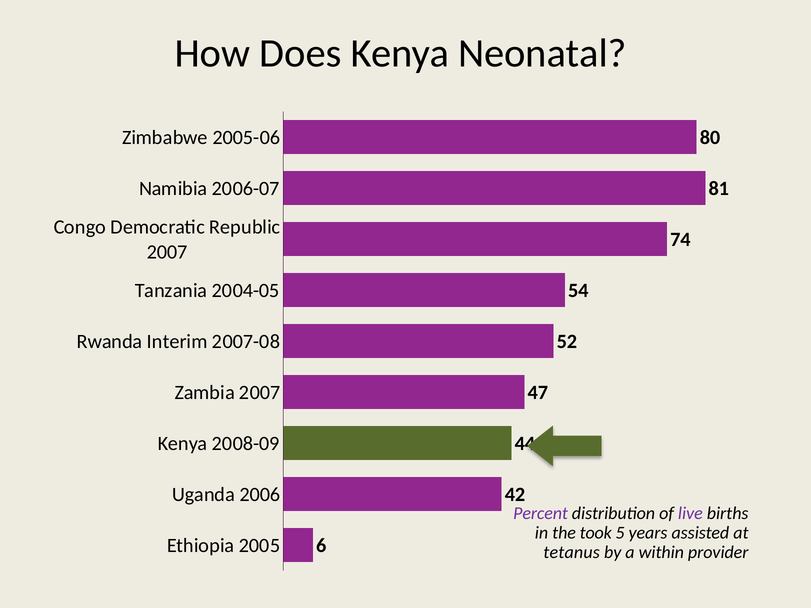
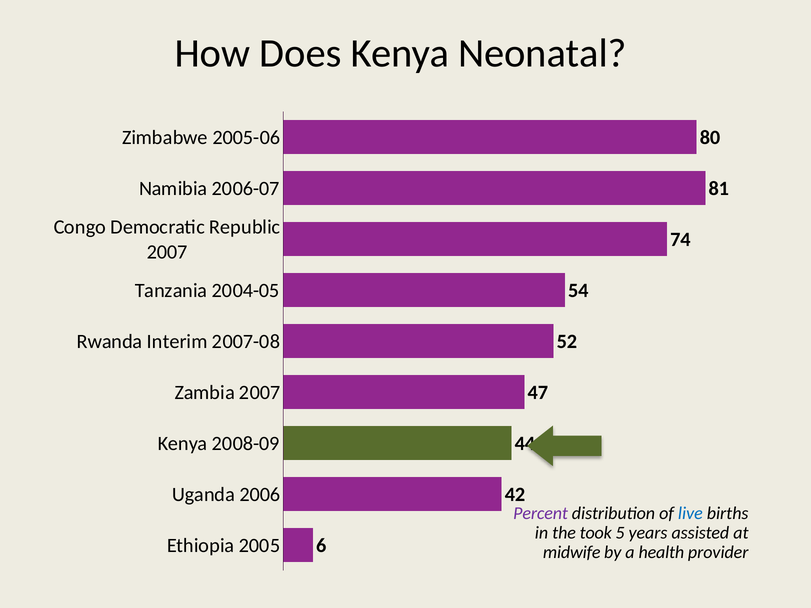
live colour: purple -> blue
tetanus: tetanus -> midwife
within: within -> health
